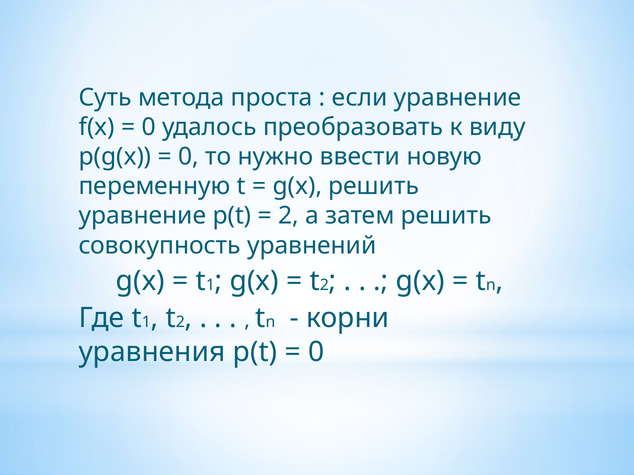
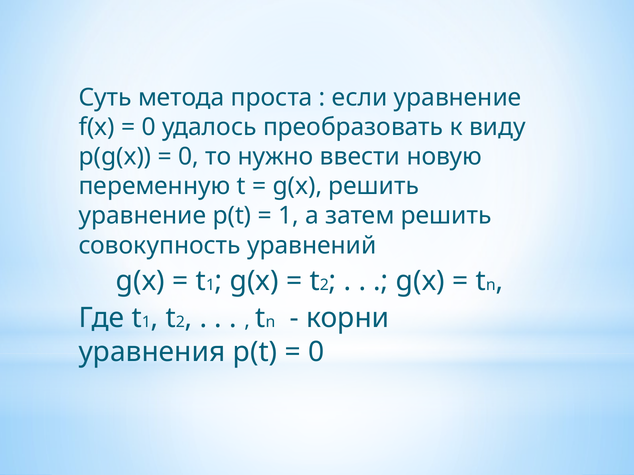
2 at (289, 216): 2 -> 1
